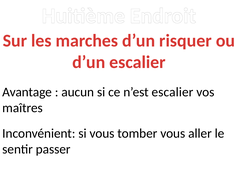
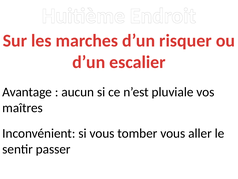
n’est escalier: escalier -> pluviale
